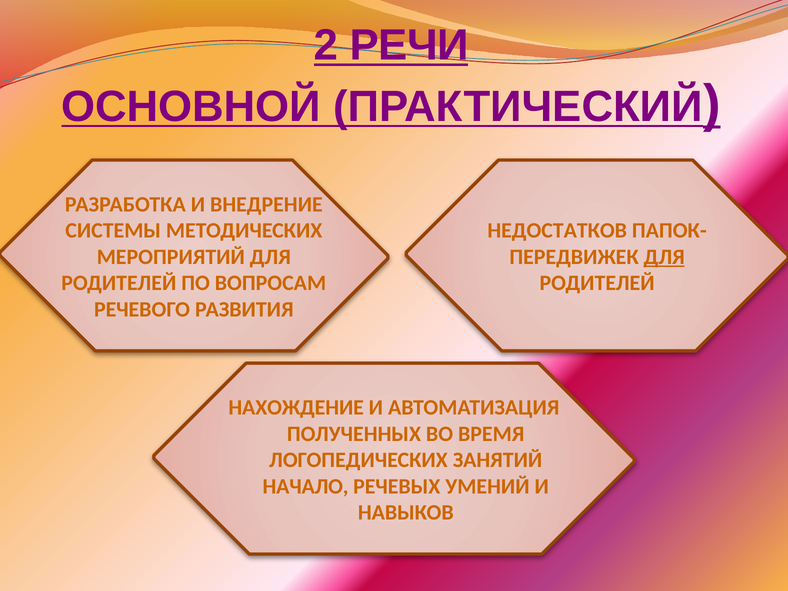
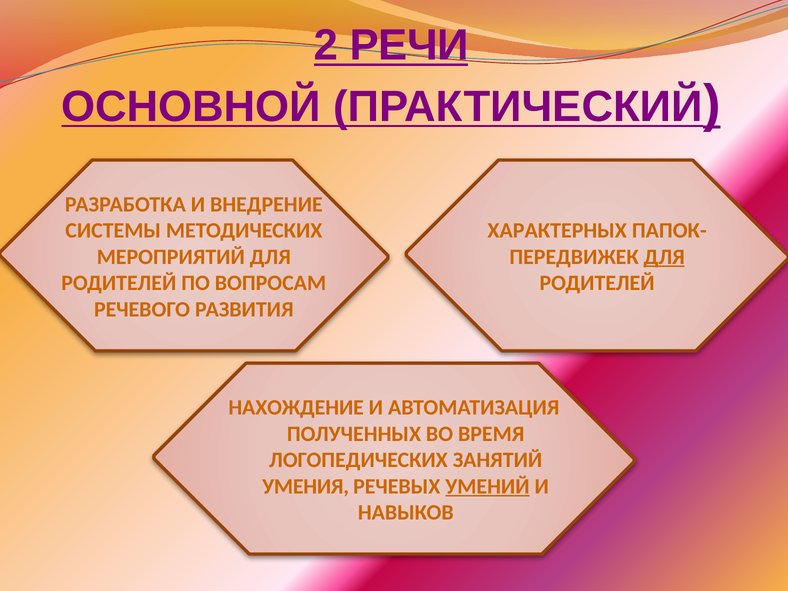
НЕДОСТАТКОВ: НЕДОСТАТКОВ -> ХАРАКТЕРНЫХ
НАЧАЛО: НАЧАЛО -> УМЕНИЯ
УМЕНИЙ underline: none -> present
